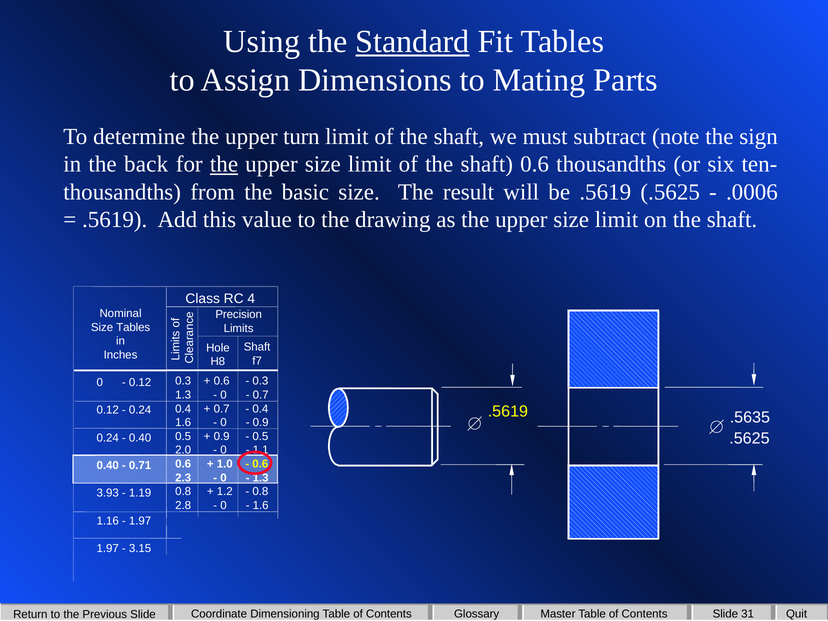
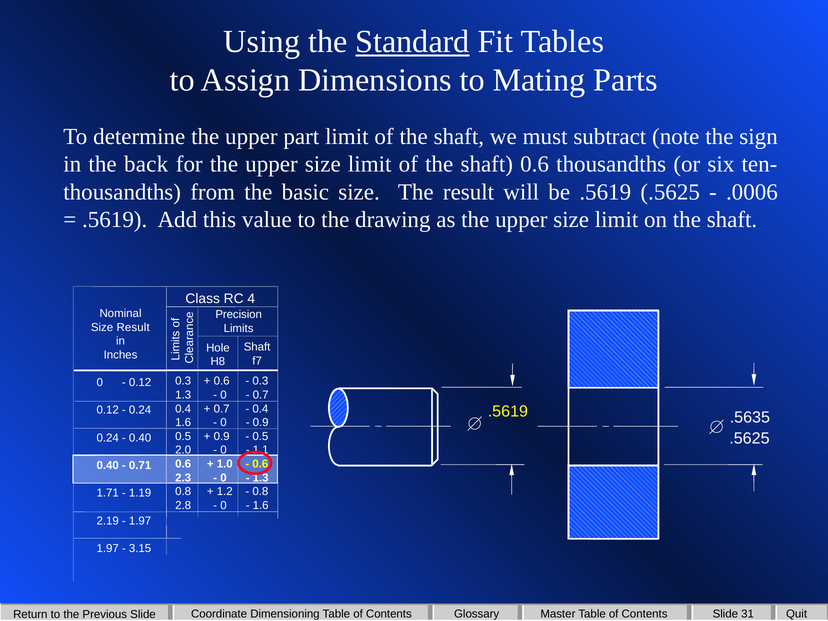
turn: turn -> part
the at (224, 164) underline: present -> none
Size Tables: Tables -> Result
3.93: 3.93 -> 1.71
1.16: 1.16 -> 2.19
